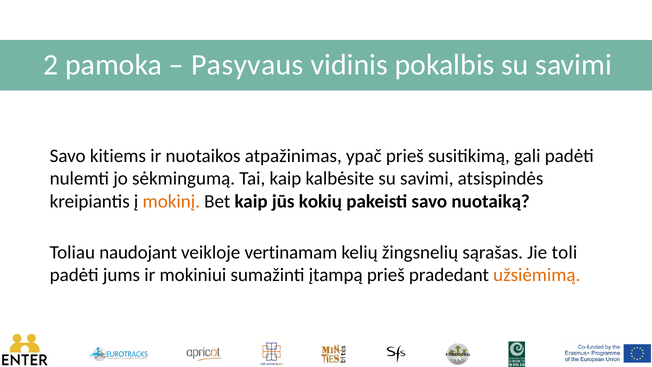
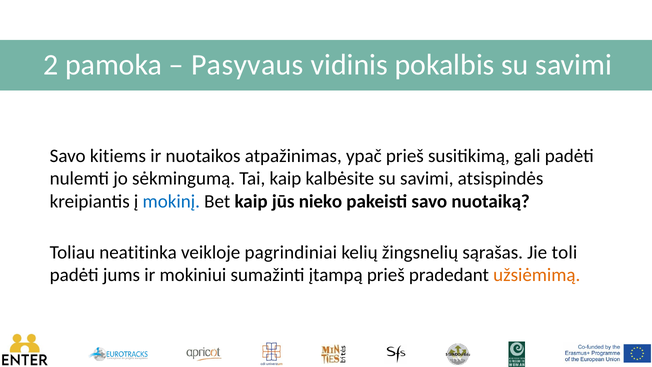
mokinį colour: orange -> blue
kokių: kokių -> nieko
naudojant: naudojant -> neatitinka
vertinamam: vertinamam -> pagrindiniai
